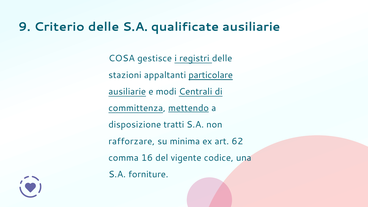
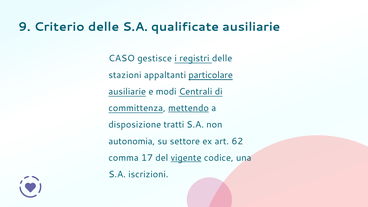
COSA: COSA -> CASO
rafforzare: rafforzare -> autonomia
minima: minima -> settore
16: 16 -> 17
vigente underline: none -> present
forniture: forniture -> iscrizioni
